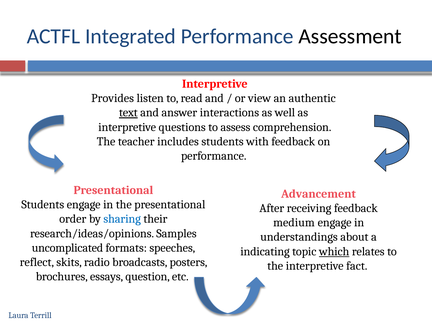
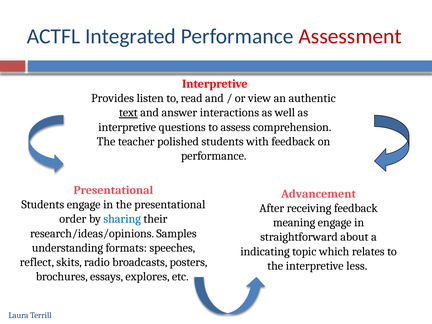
Assessment colour: black -> red
includes: includes -> polished
medium: medium -> meaning
understandings: understandings -> straightforward
uncomplicated: uncomplicated -> understanding
which underline: present -> none
fact: fact -> less
question: question -> explores
